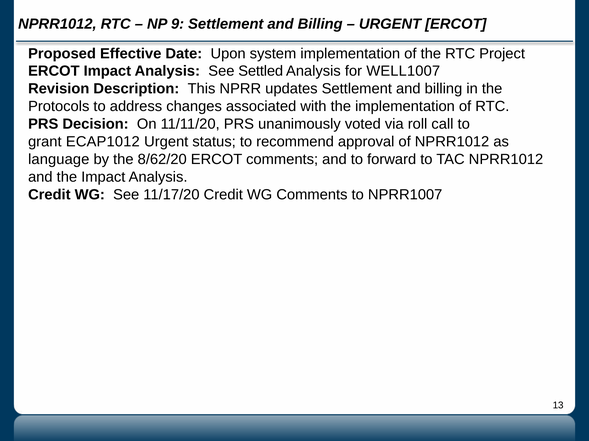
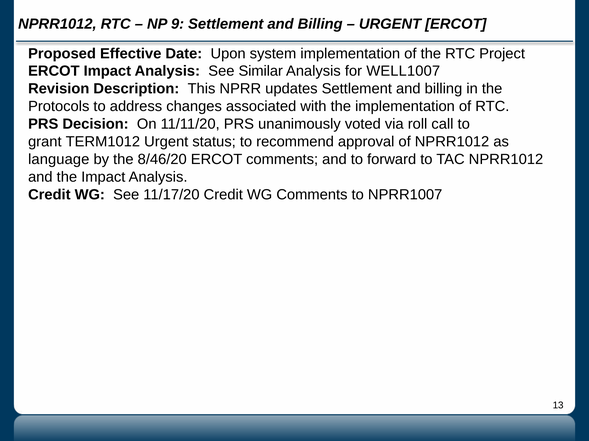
Settled: Settled -> Similar
ECAP1012: ECAP1012 -> TERM1012
8/62/20: 8/62/20 -> 8/46/20
